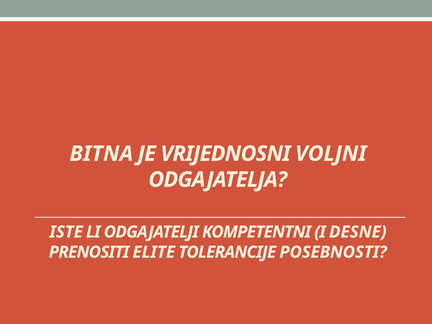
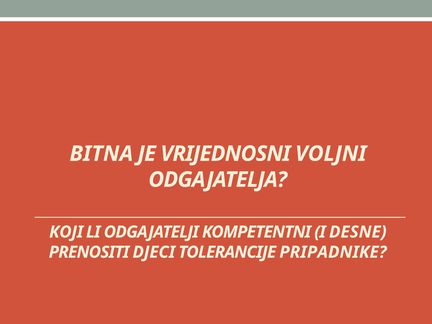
ISTE: ISTE -> KOJI
ELITE: ELITE -> DJECI
POSEBNOSTI: POSEBNOSTI -> PRIPADNIKE
